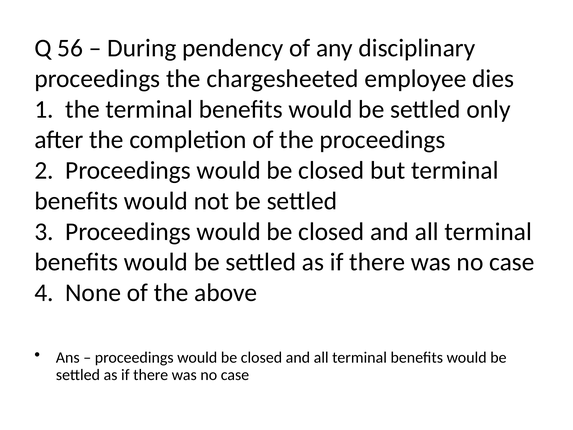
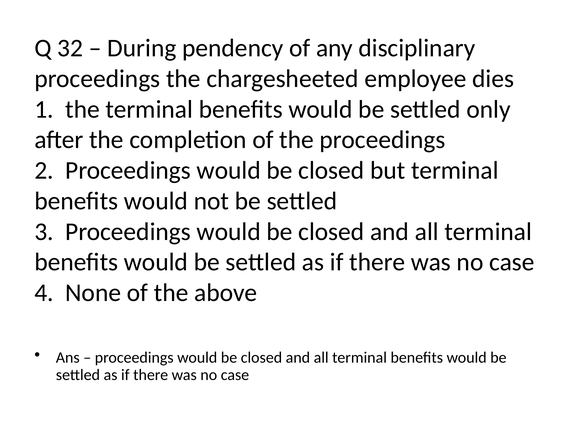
56: 56 -> 32
